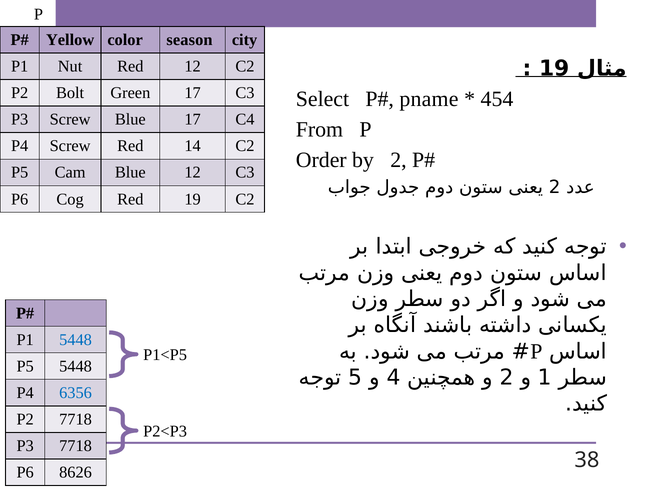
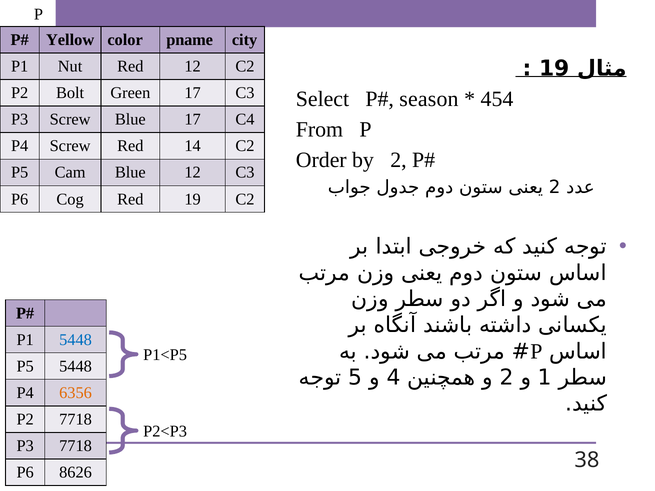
season: season -> pname
pname: pname -> season
6356 colour: blue -> orange
